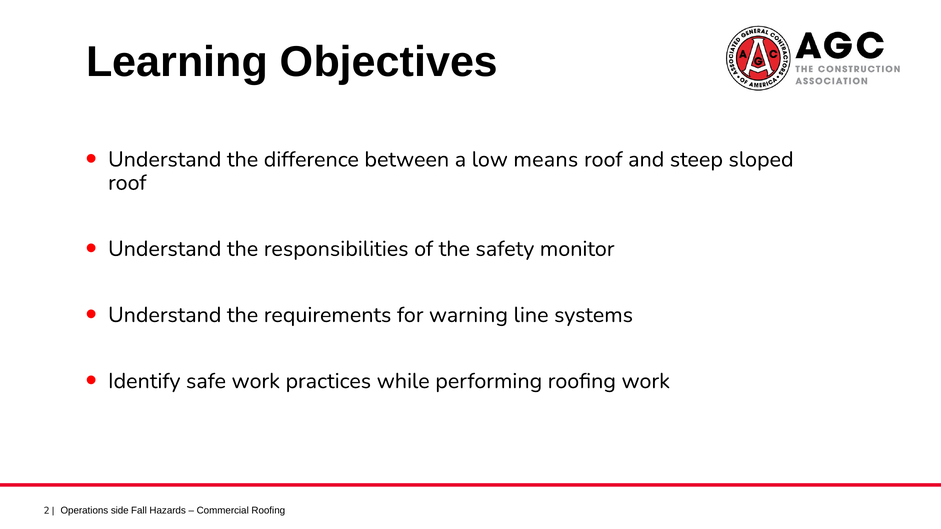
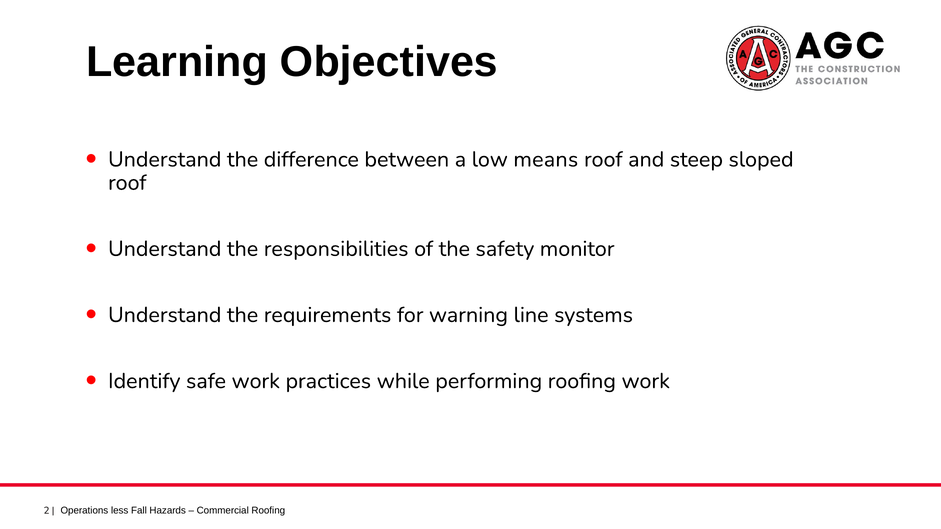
side: side -> less
